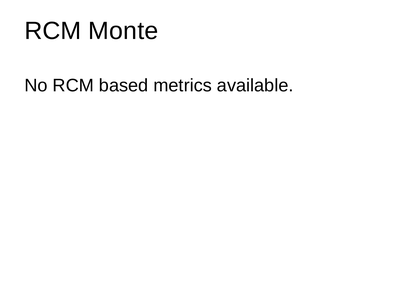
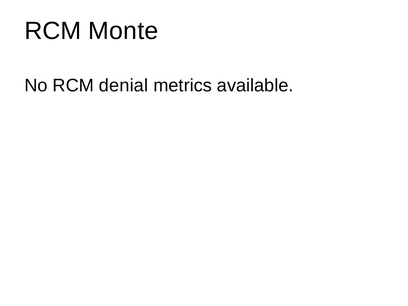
based: based -> denial
